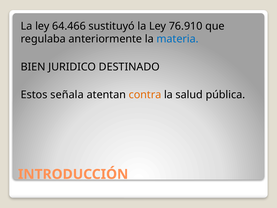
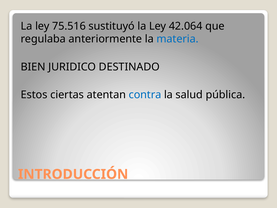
64.466: 64.466 -> 75.516
76.910: 76.910 -> 42.064
señala: señala -> ciertas
contra colour: orange -> blue
